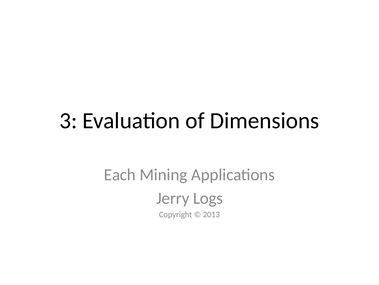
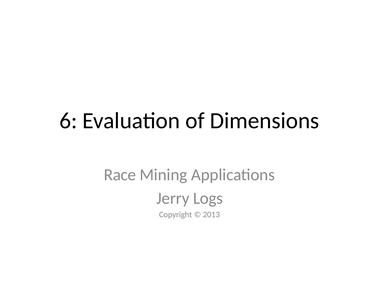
3: 3 -> 6
Each: Each -> Race
